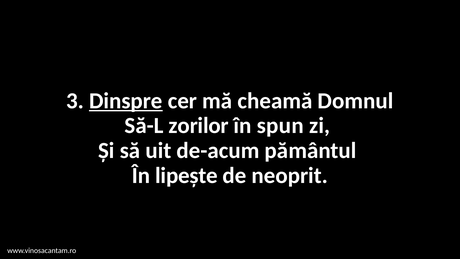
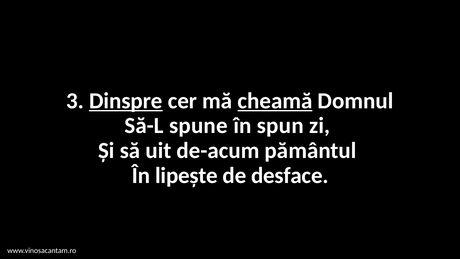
cheamă underline: none -> present
zorilor: zorilor -> spune
neoprit: neoprit -> desface
